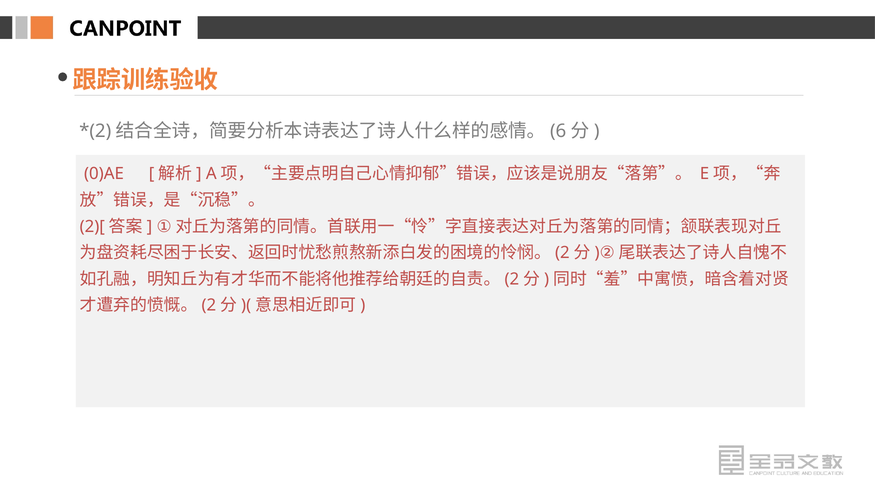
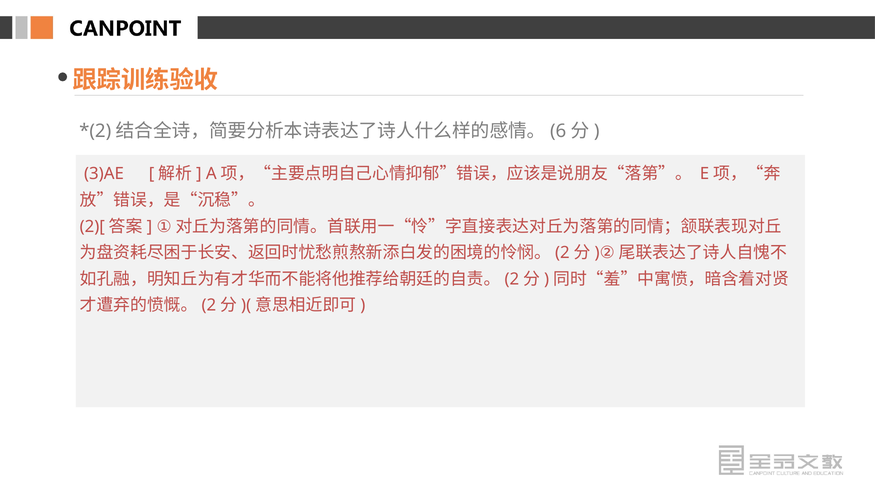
0)AE: 0)AE -> 3)AE
